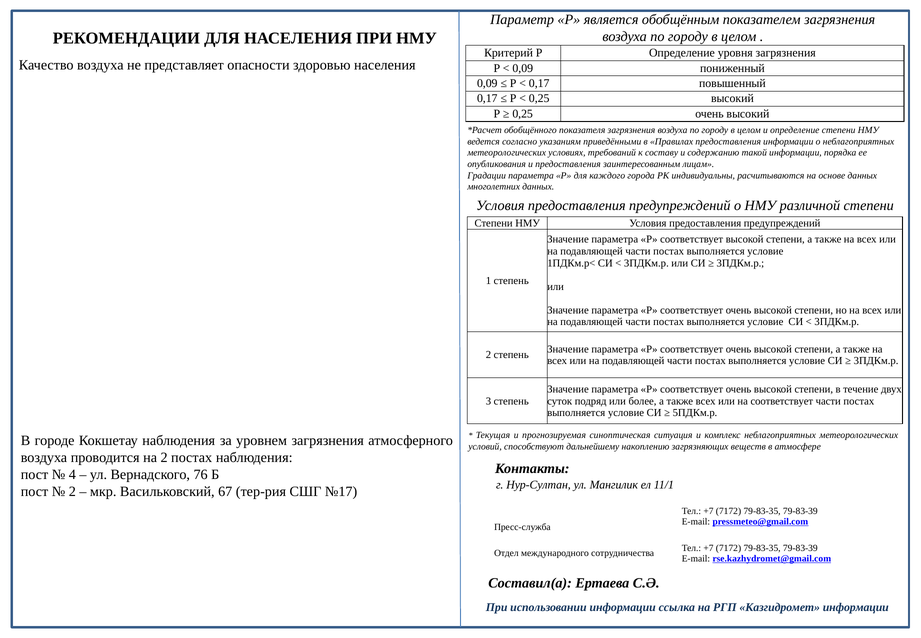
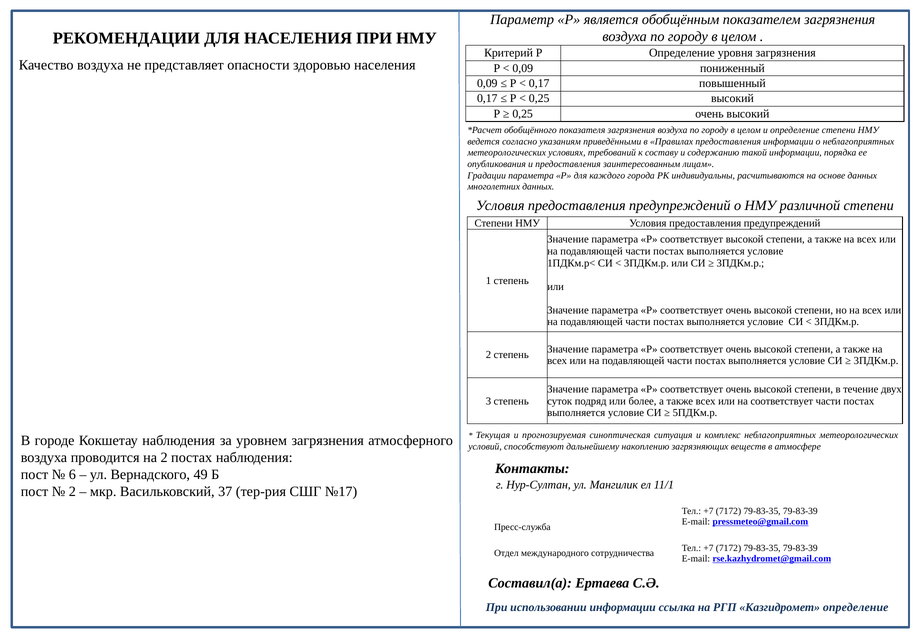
4: 4 -> 6
76: 76 -> 49
67: 67 -> 37
Казгидромет информации: информации -> определение
